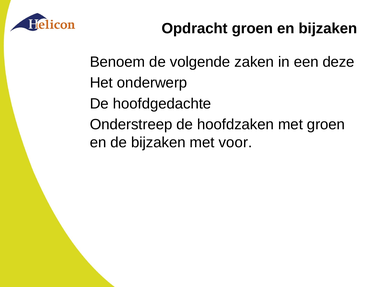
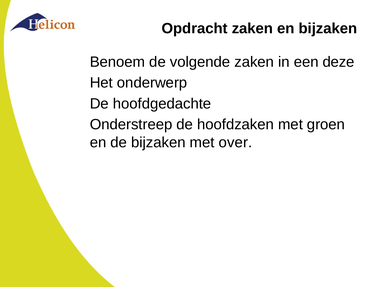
Opdracht groen: groen -> zaken
voor: voor -> over
